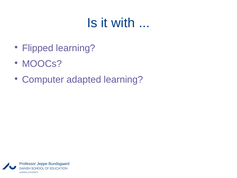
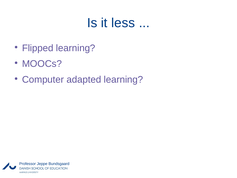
with: with -> less
